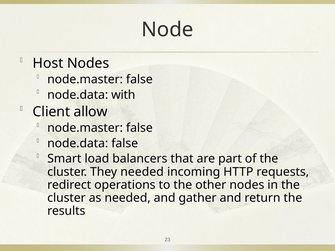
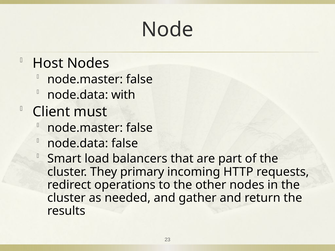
allow: allow -> must
They needed: needed -> primary
